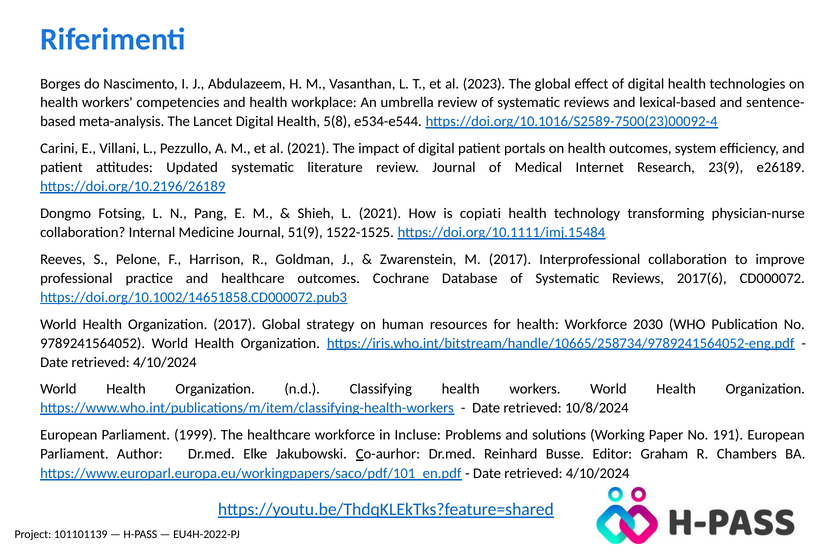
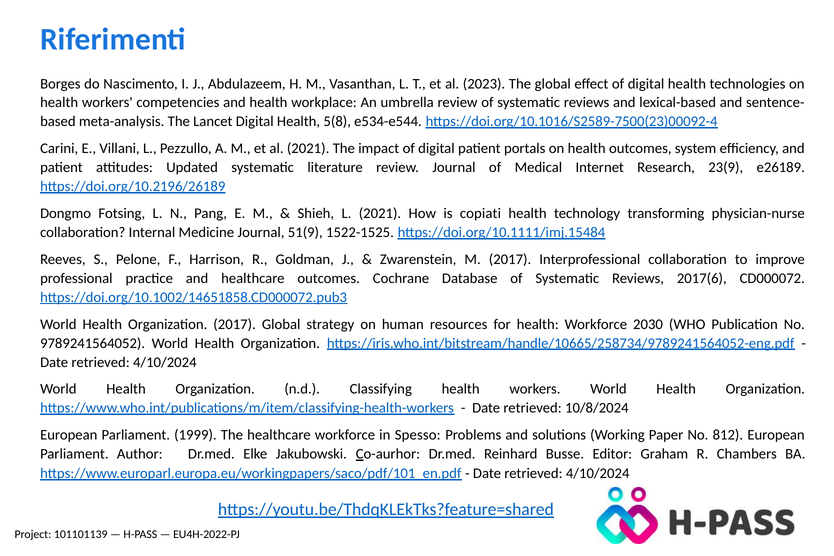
Incluse: Incluse -> Spesso
191: 191 -> 812
